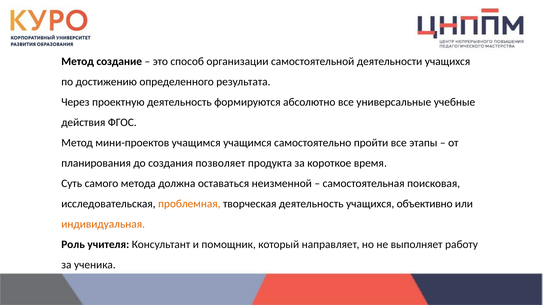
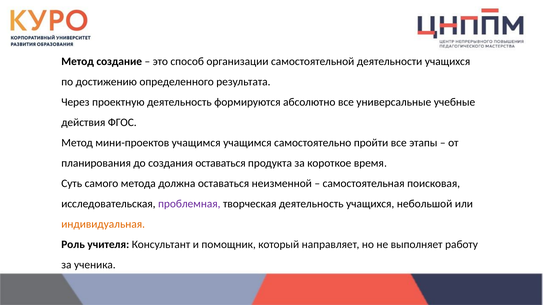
создания позволяет: позволяет -> оставаться
проблемная colour: orange -> purple
объективно: объективно -> небольшой
